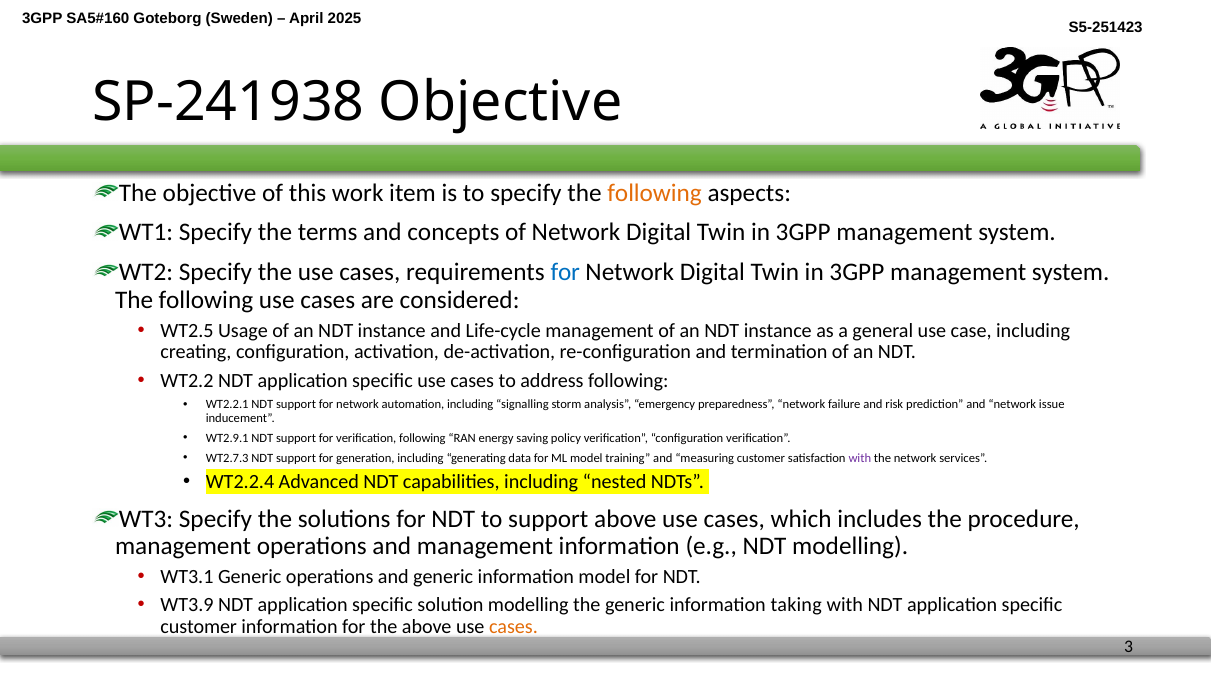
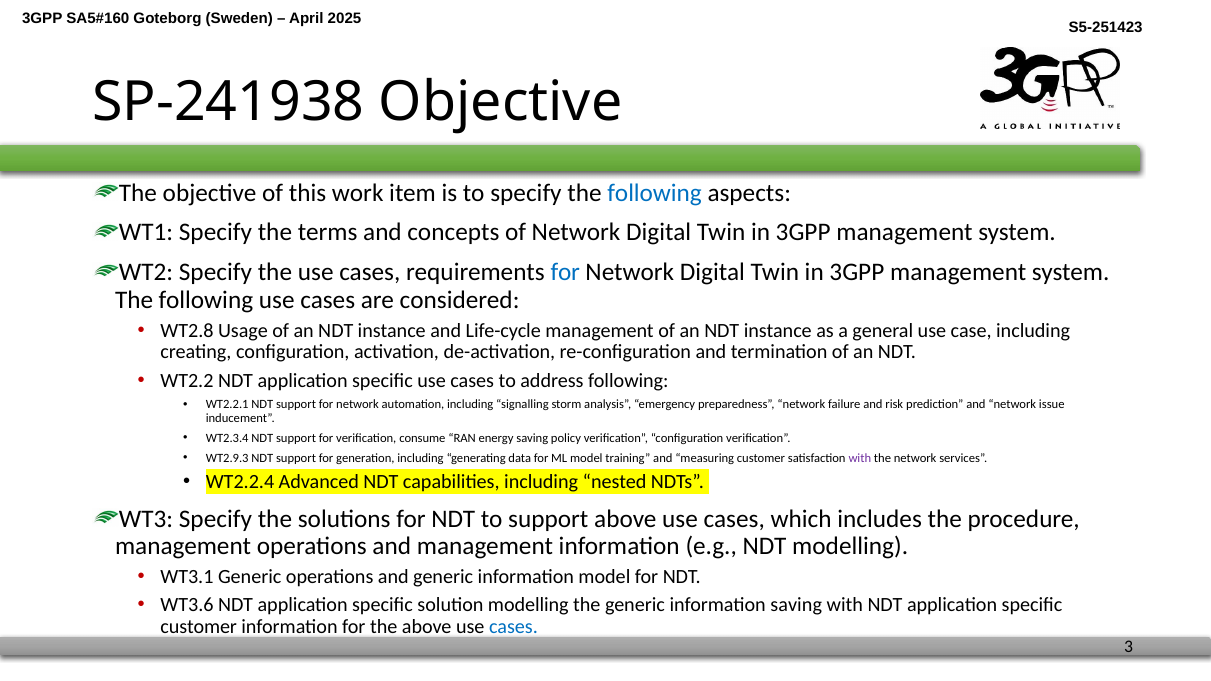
following at (655, 193) colour: orange -> blue
WT2.5: WT2.5 -> WT2.8
WT2.9.1: WT2.9.1 -> WT2.3.4
verification following: following -> consume
WT2.7.3: WT2.7.3 -> WT2.9.3
WT3.9: WT3.9 -> WT3.6
information taking: taking -> saving
cases at (513, 627) colour: orange -> blue
